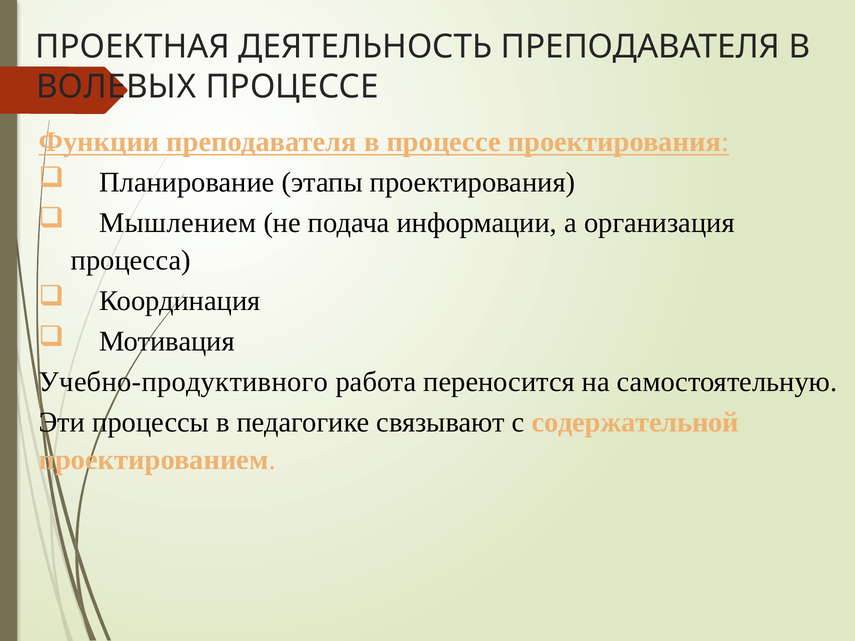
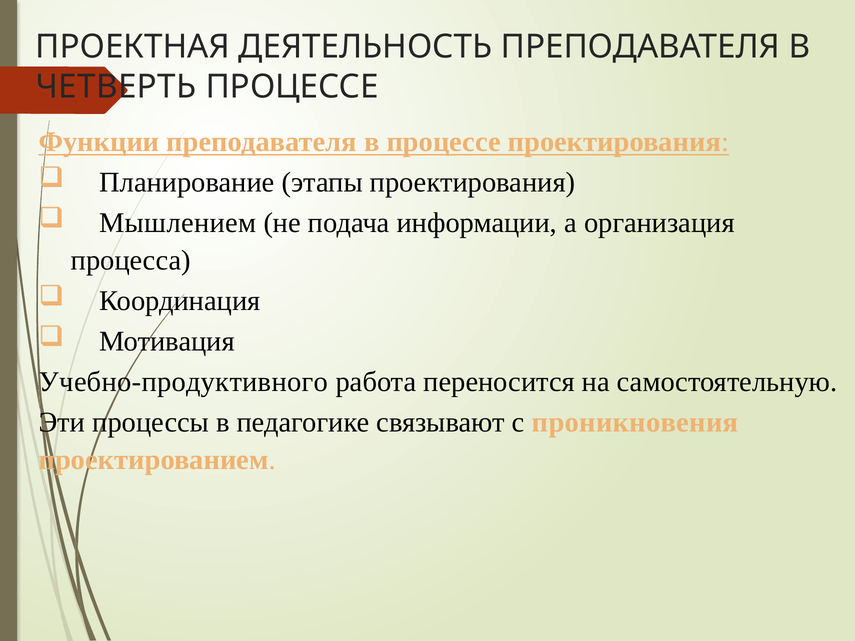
ВОЛЕВЫХ: ВОЛЕВЫХ -> ЧЕТВЕРТЬ
содержательной: содержательной -> проникновения
